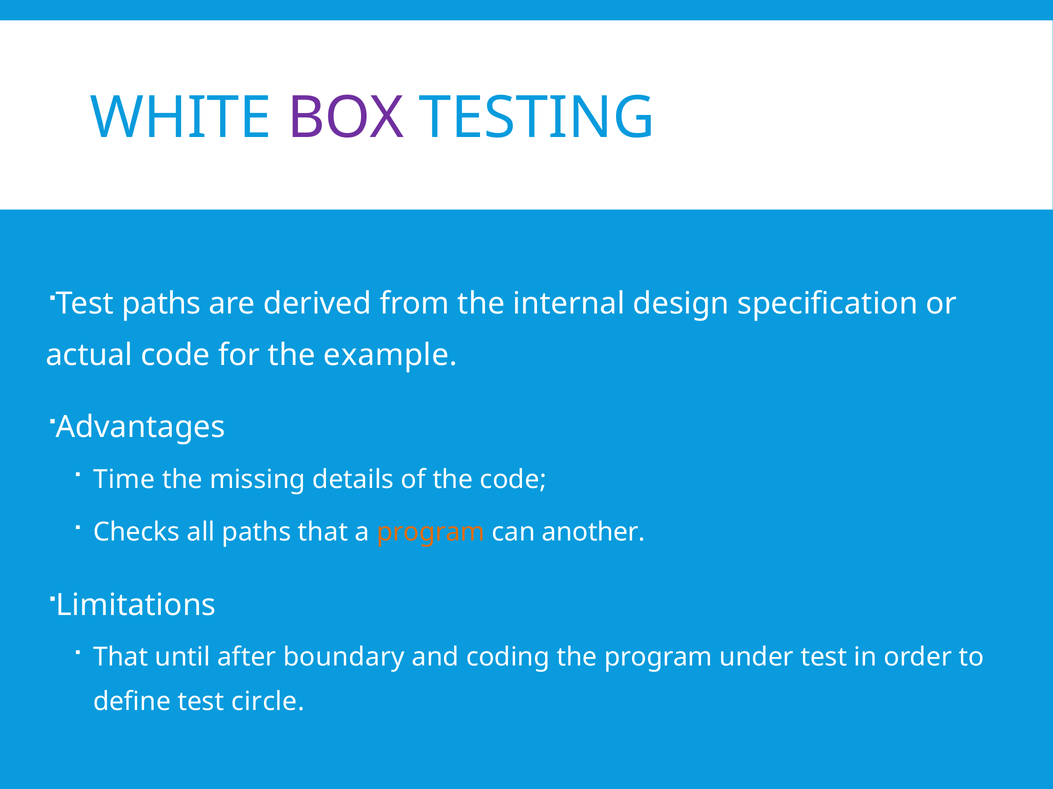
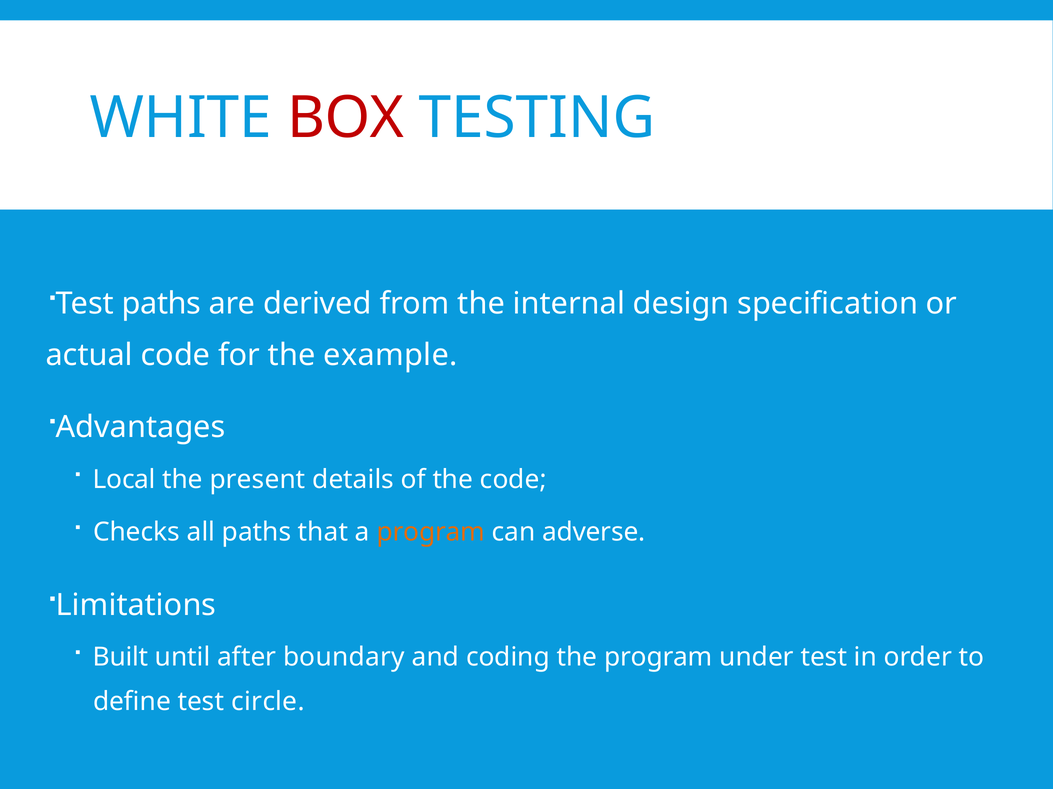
BOX colour: purple -> red
Time: Time -> Local
missing: missing -> present
another: another -> adverse
That at (121, 658): That -> Built
